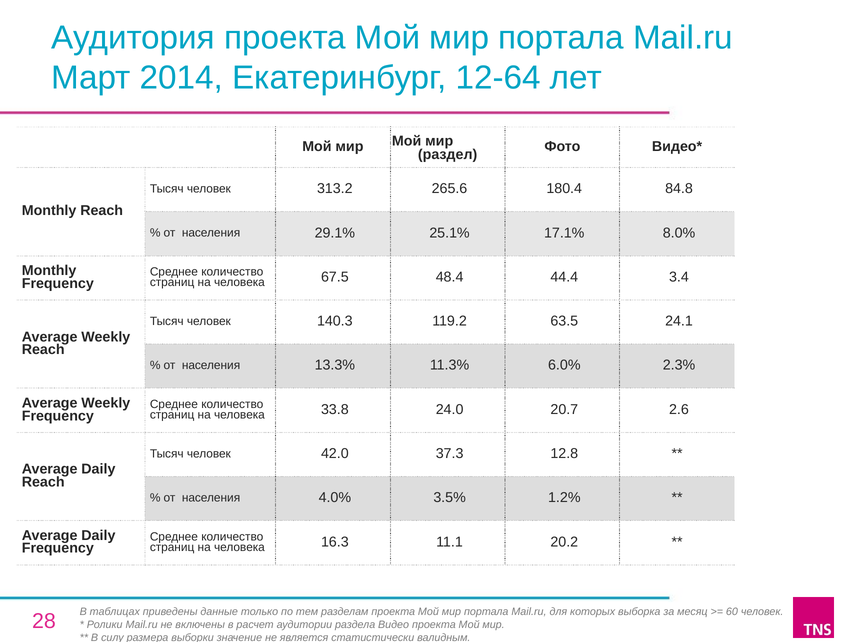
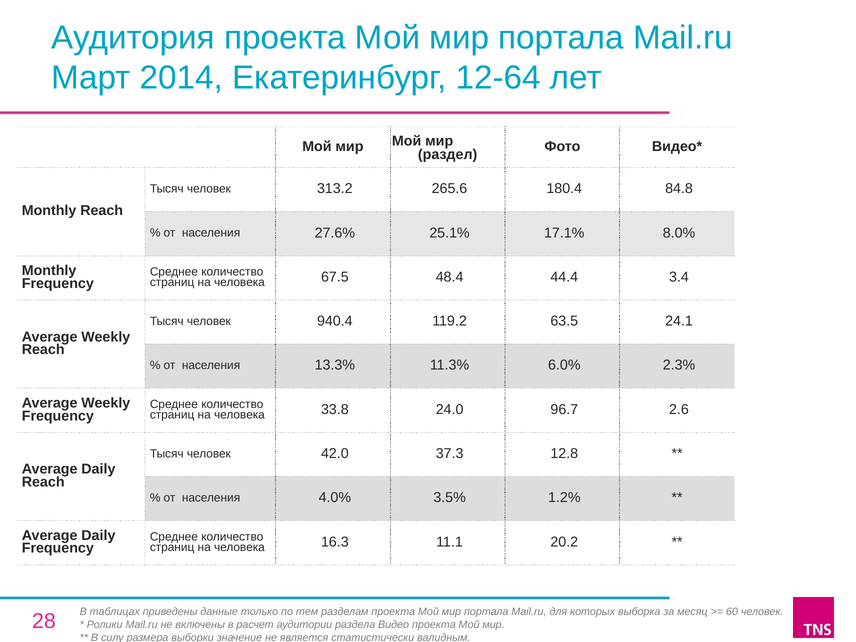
29.1%: 29.1% -> 27.6%
140.3: 140.3 -> 940.4
20.7: 20.7 -> 96.7
